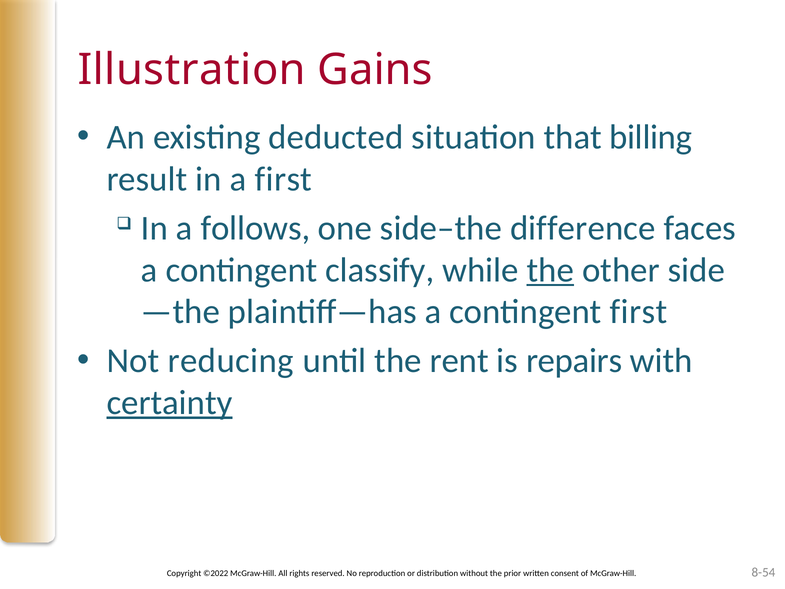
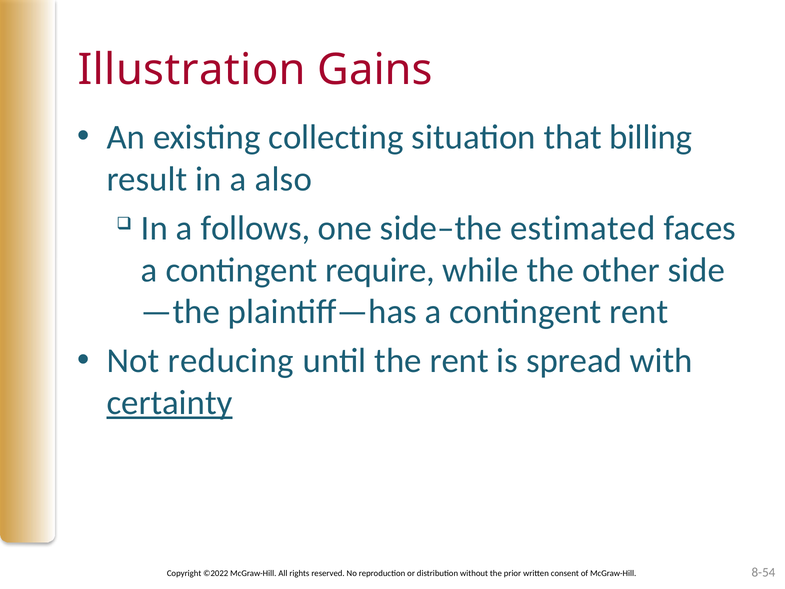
deducted: deducted -> collecting
a first: first -> also
difference: difference -> estimated
classify: classify -> require
the at (550, 270) underline: present -> none
contingent first: first -> rent
repairs: repairs -> spread
